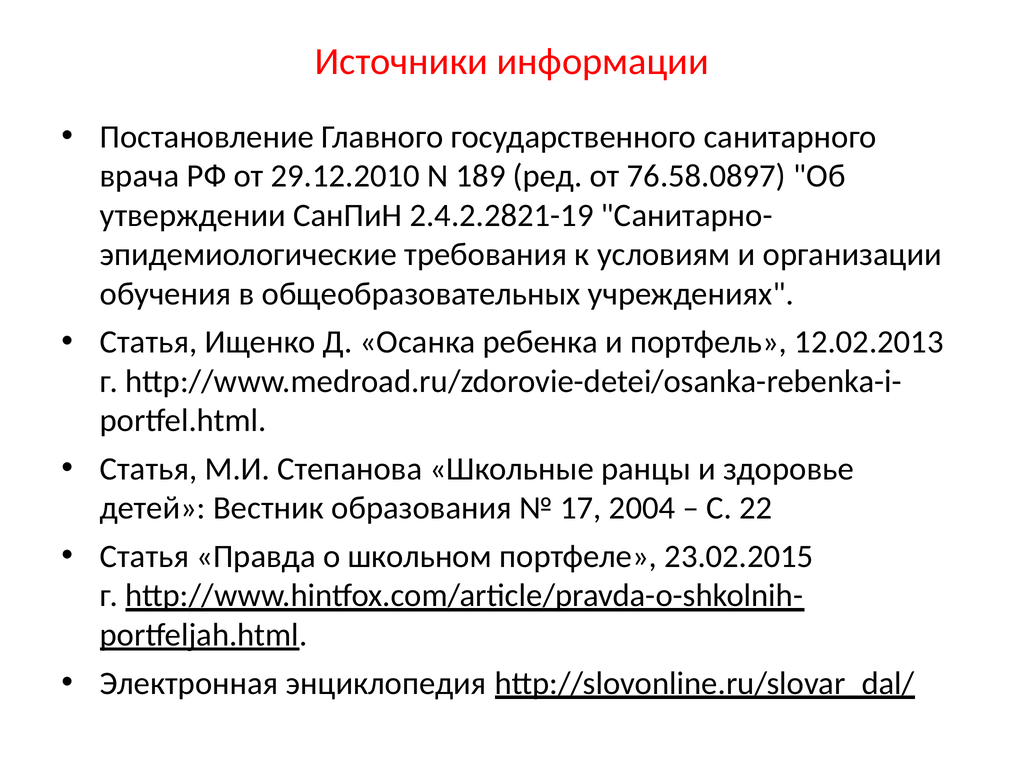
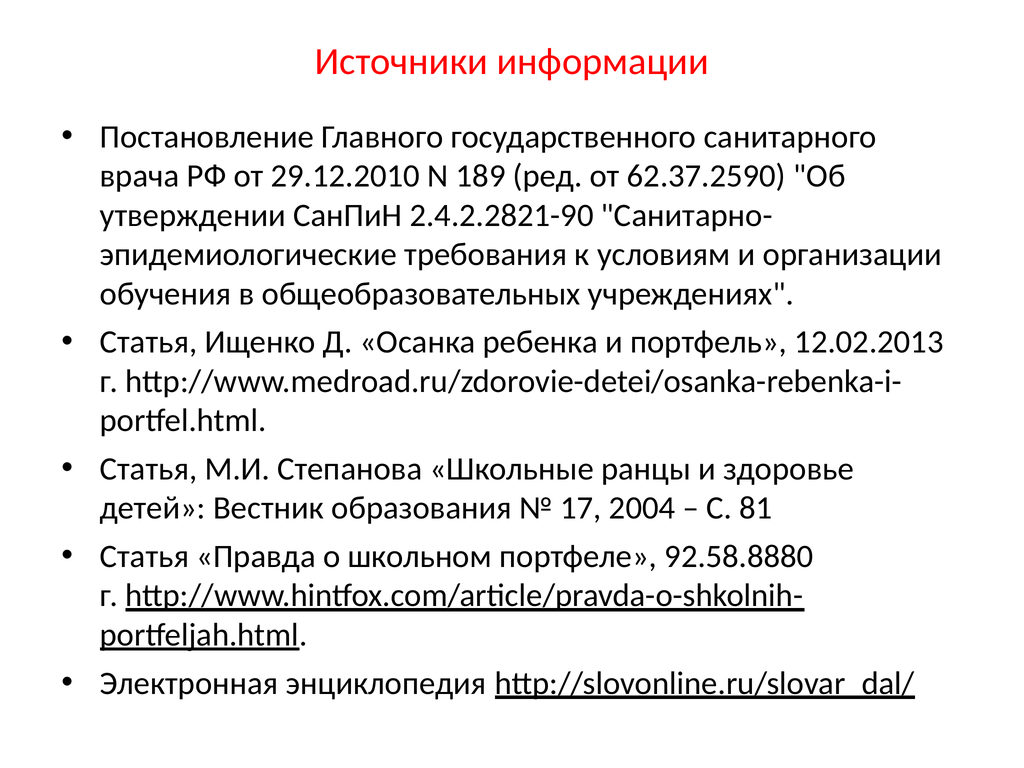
76.58.0897: 76.58.0897 -> 62.37.2590
2.4.2.2821-19: 2.4.2.2821-19 -> 2.4.2.2821-90
22: 22 -> 81
23.02.2015: 23.02.2015 -> 92.58.8880
